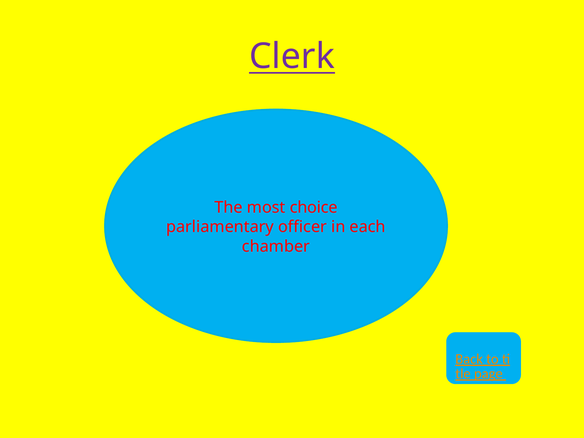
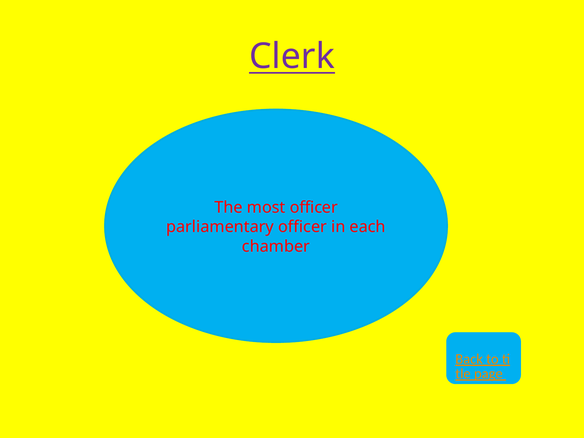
most choice: choice -> officer
